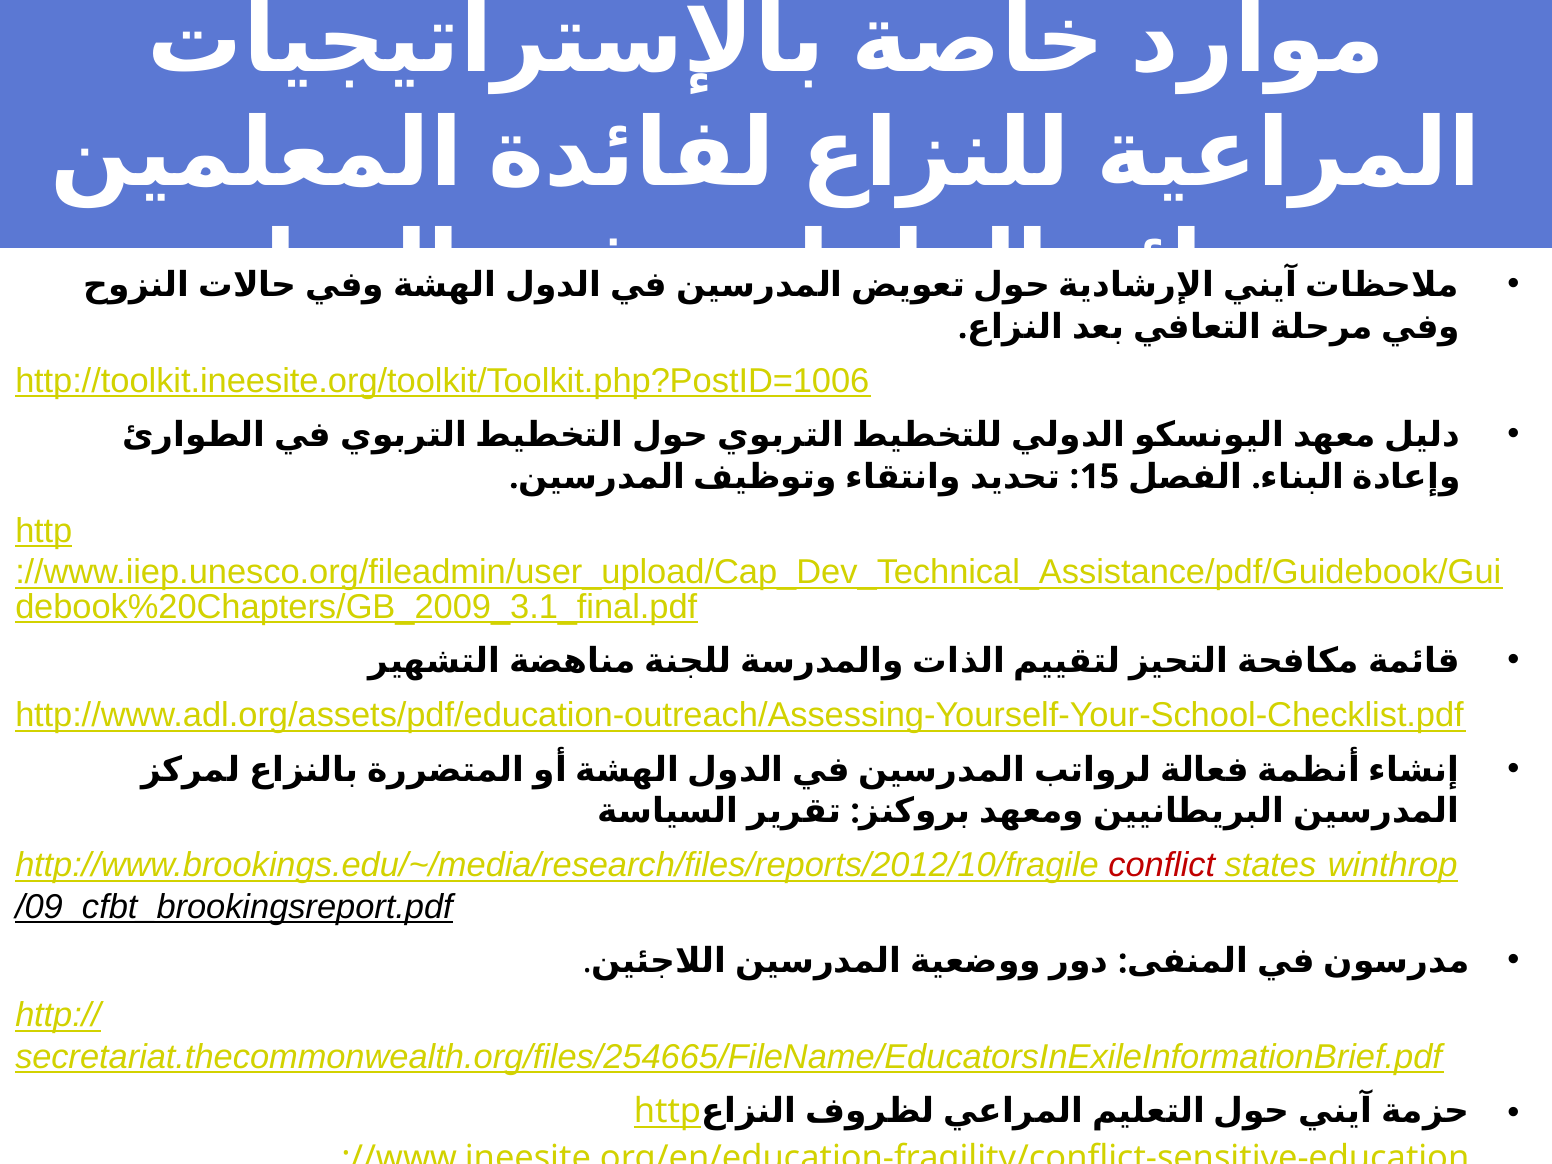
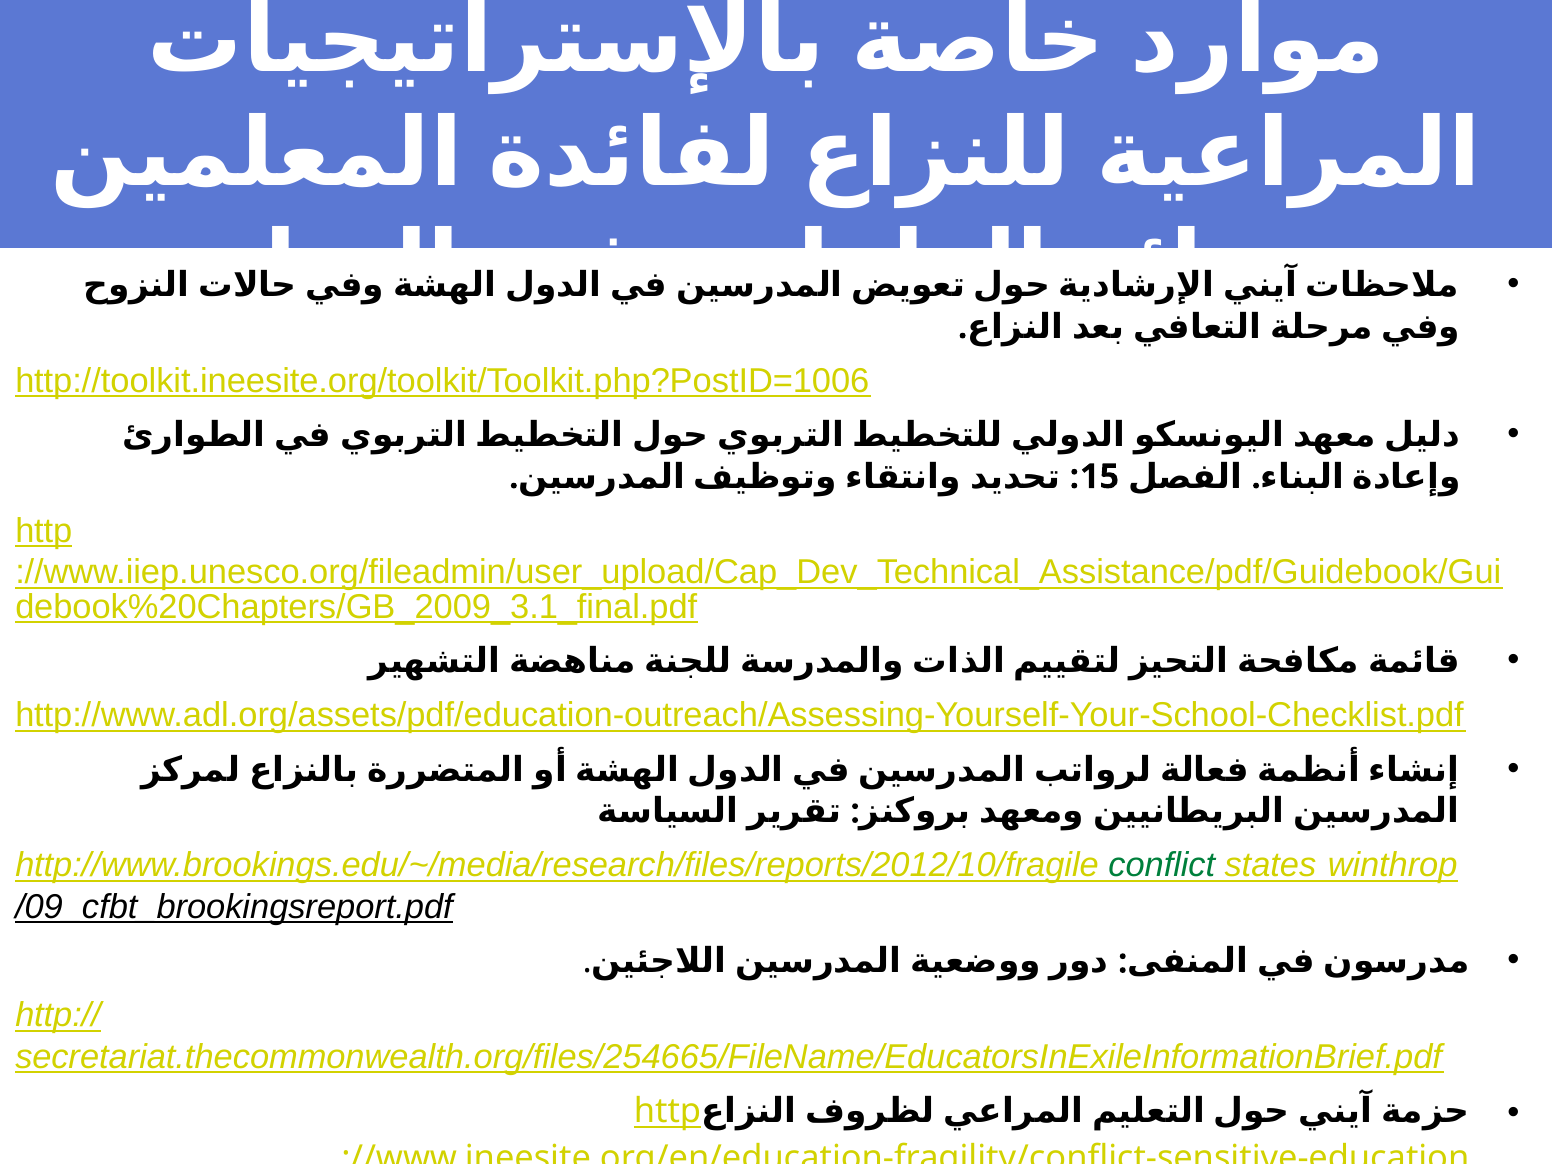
conflict colour: red -> green
